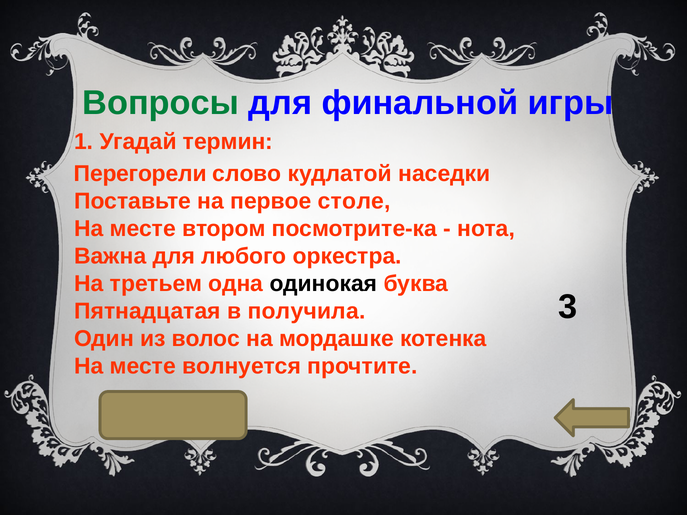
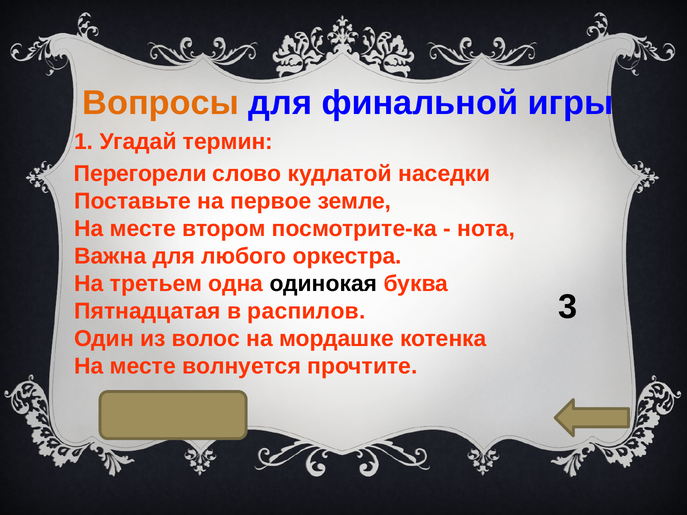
Вопросы colour: green -> orange
столе: столе -> земле
получила: получила -> распилов
